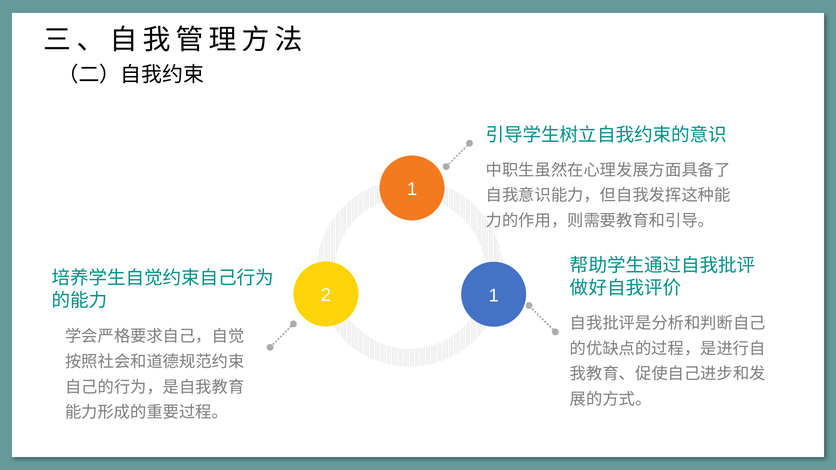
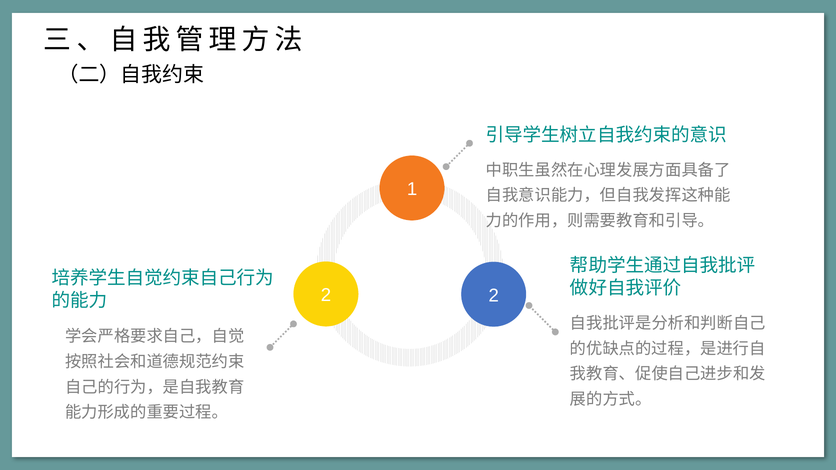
2 1: 1 -> 2
